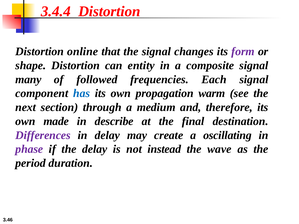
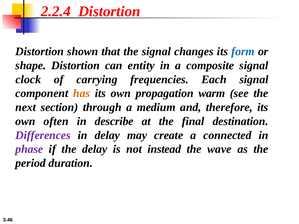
3.4.4: 3.4.4 -> 2.2.4
online: online -> shown
form colour: purple -> blue
many: many -> clock
followed: followed -> carrying
has colour: blue -> orange
made: made -> often
oscillating: oscillating -> connected
